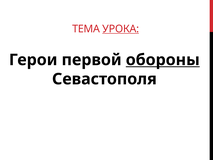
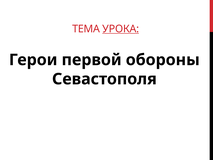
обороны underline: present -> none
